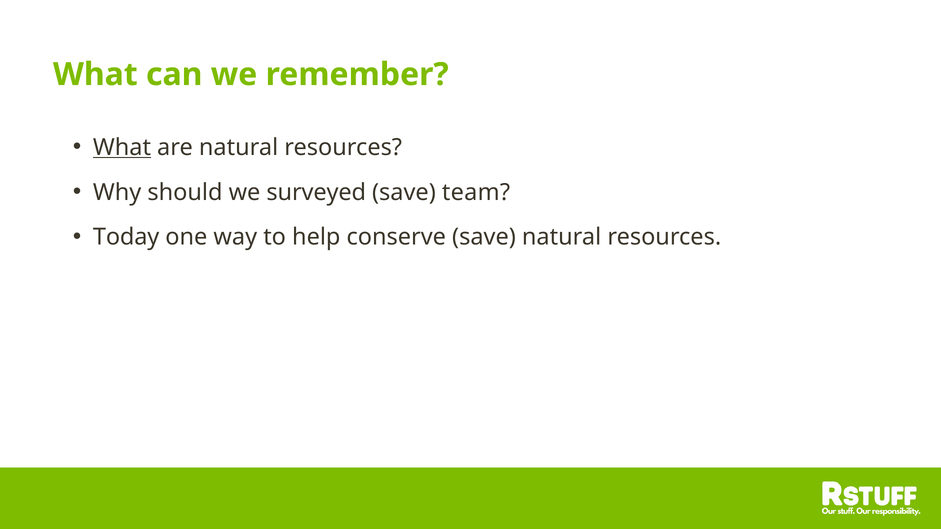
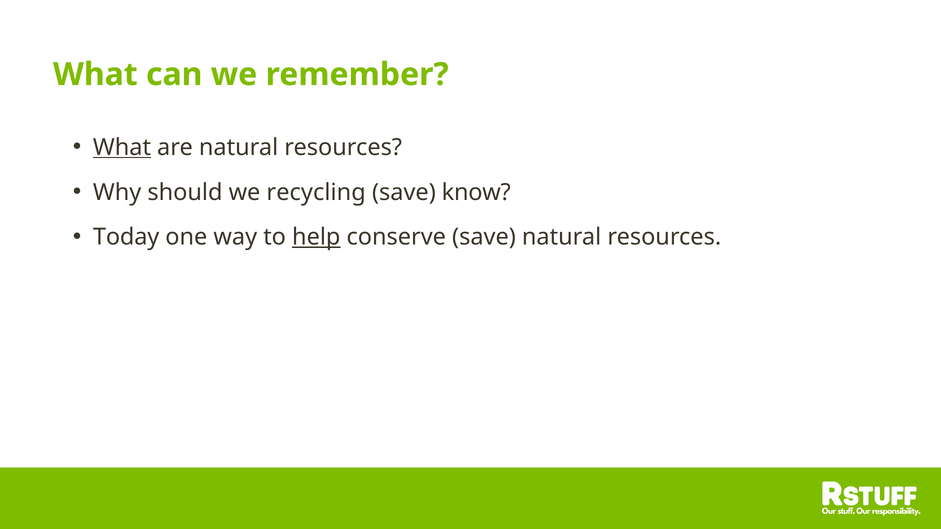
surveyed: surveyed -> recycling
team: team -> know
help underline: none -> present
